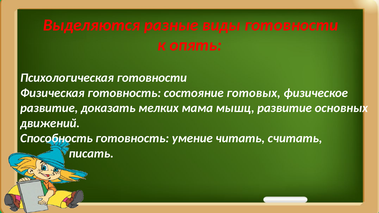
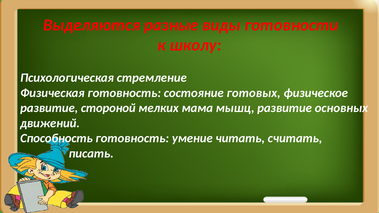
опять: опять -> школу
Психологическая готовности: готовности -> стремление
доказать: доказать -> стороной
